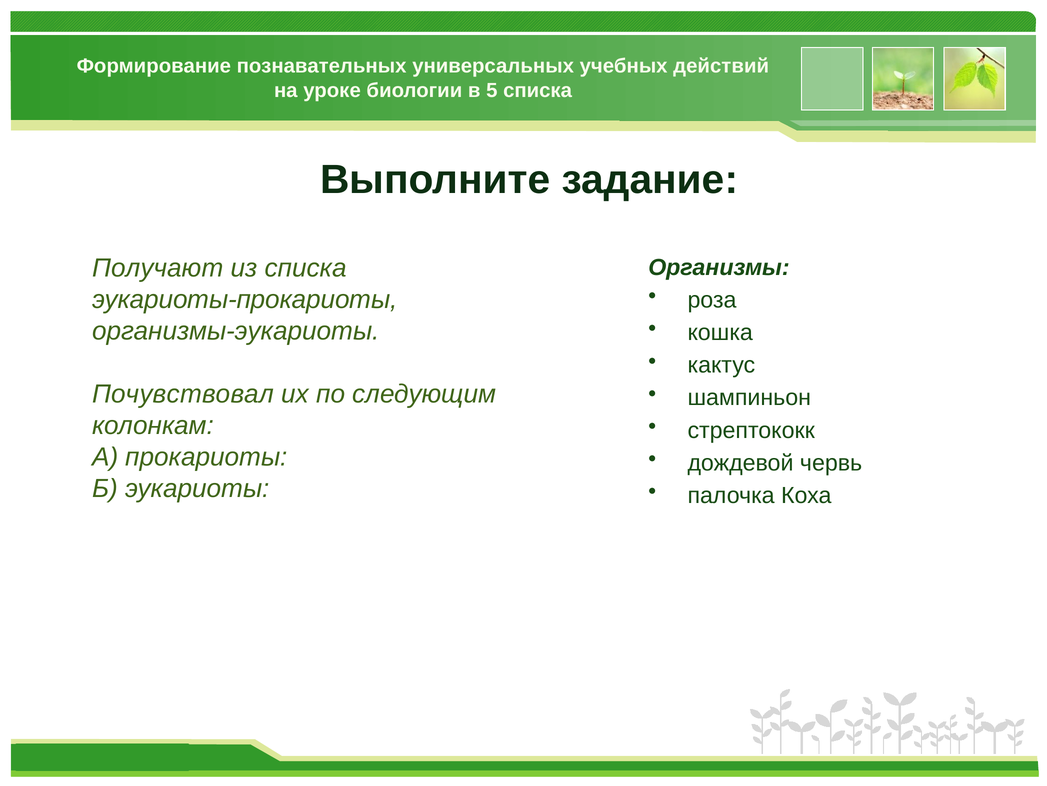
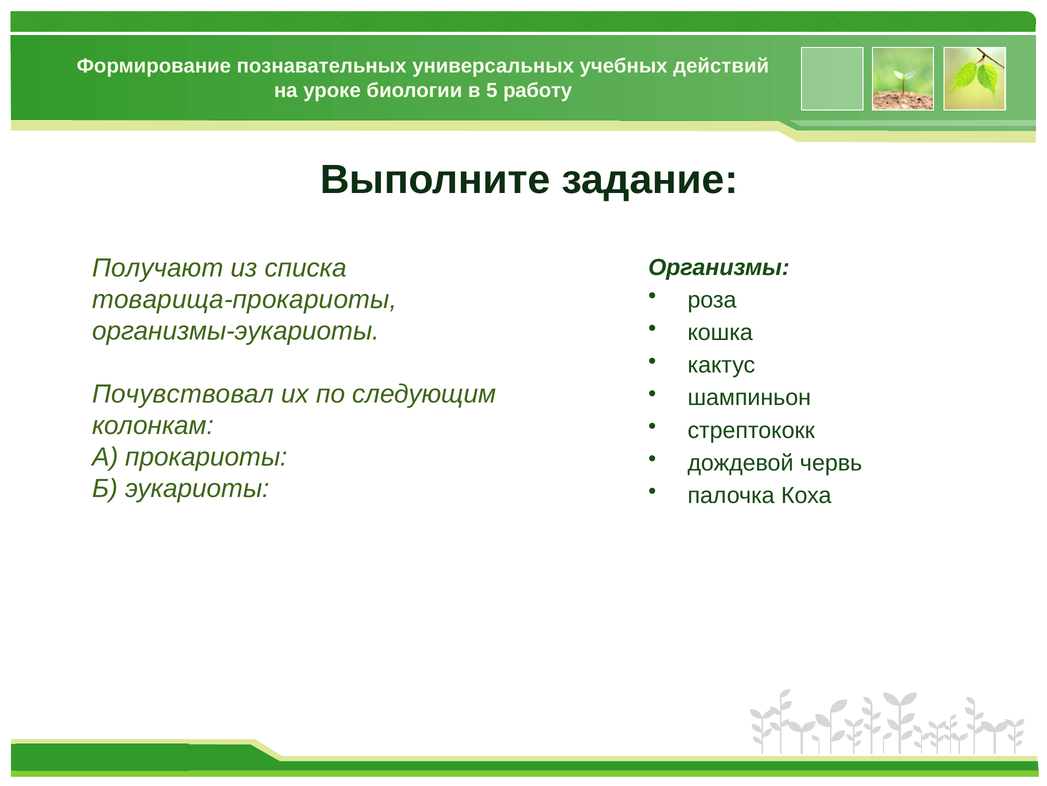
5 списка: списка -> работу
эукариоты-прокариоты: эукариоты-прокариоты -> товарища-прокариоты
